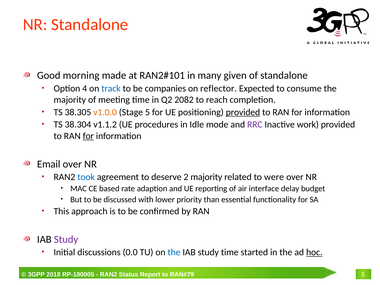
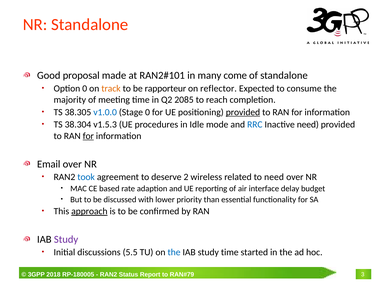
morning: morning -> proposal
given: given -> come
Option 4: 4 -> 0
track colour: blue -> orange
companies: companies -> rapporteur
2082: 2082 -> 2085
v1.0.0 colour: orange -> blue
Stage 5: 5 -> 0
v1.1.2: v1.1.2 -> v1.5.3
RRC colour: purple -> blue
Inactive work: work -> need
2 majority: majority -> wireless
to were: were -> need
approach underline: none -> present
0.0: 0.0 -> 5.5
hoc underline: present -> none
